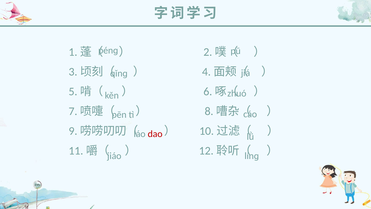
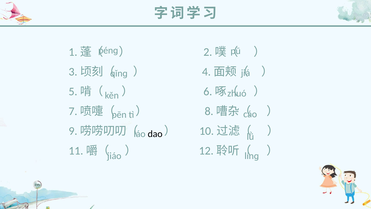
dao colour: red -> black
